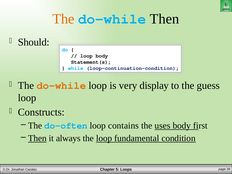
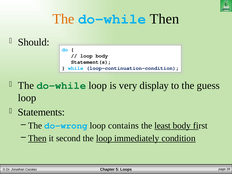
do-while at (61, 85) colour: orange -> green
Constructs: Constructs -> Statements
do-often: do-often -> do-wrong
uses: uses -> least
always: always -> second
fundamental: fundamental -> immediately
